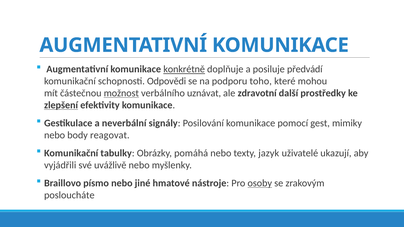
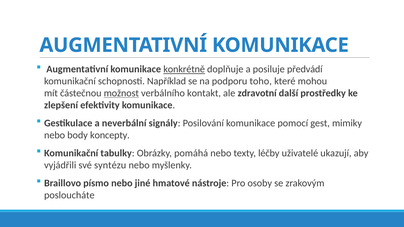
Odpovědi: Odpovědi -> Například
uznávat: uznávat -> kontakt
zlepšení underline: present -> none
reagovat: reagovat -> koncepty
jazyk: jazyk -> léčby
uvážlivě: uvážlivě -> syntézu
osoby underline: present -> none
